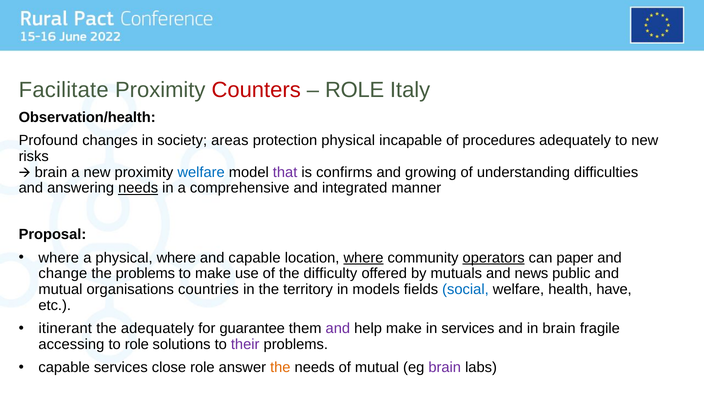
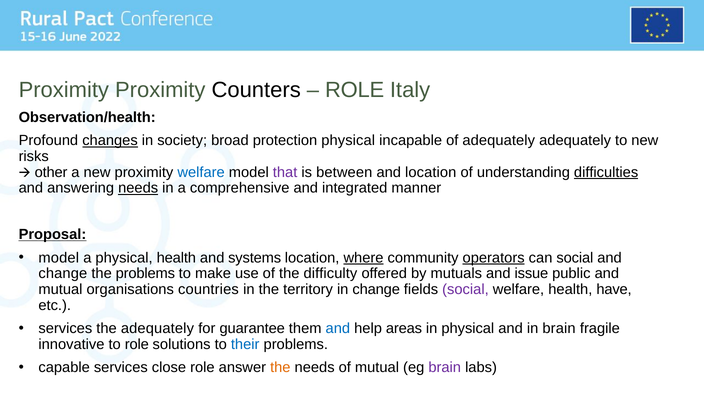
Facilitate at (64, 90): Facilitate -> Proximity
Counters colour: red -> black
changes underline: none -> present
areas: areas -> broad
of procedures: procedures -> adequately
brain at (51, 172): brain -> other
confirms: confirms -> between
and growing: growing -> location
difficulties underline: none -> present
Proposal underline: none -> present
where at (59, 258): where -> model
physical where: where -> health
and capable: capable -> systems
can paper: paper -> social
news: news -> issue
in models: models -> change
social at (465, 289) colour: blue -> purple
itinerant at (65, 328): itinerant -> services
and at (338, 328) colour: purple -> blue
help make: make -> areas
in services: services -> physical
accessing: accessing -> innovative
their colour: purple -> blue
